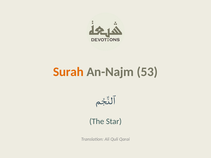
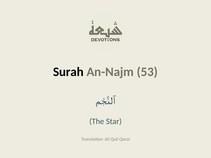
Surah colour: orange -> black
